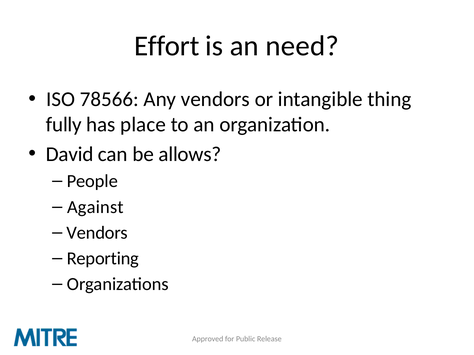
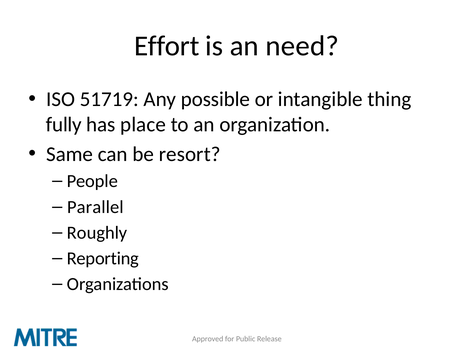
78566: 78566 -> 51719
Any vendors: vendors -> possible
David: David -> Same
allows: allows -> resort
Against: Against -> Parallel
Vendors at (97, 233): Vendors -> Roughly
